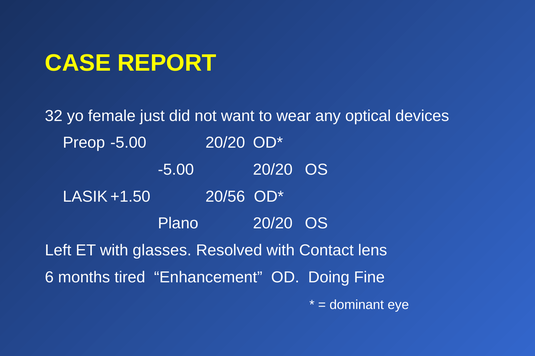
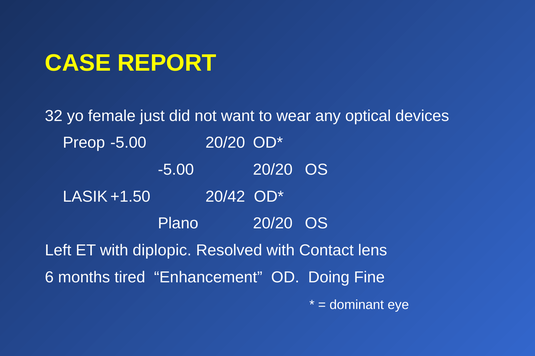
20/56: 20/56 -> 20/42
glasses: glasses -> diplopic
